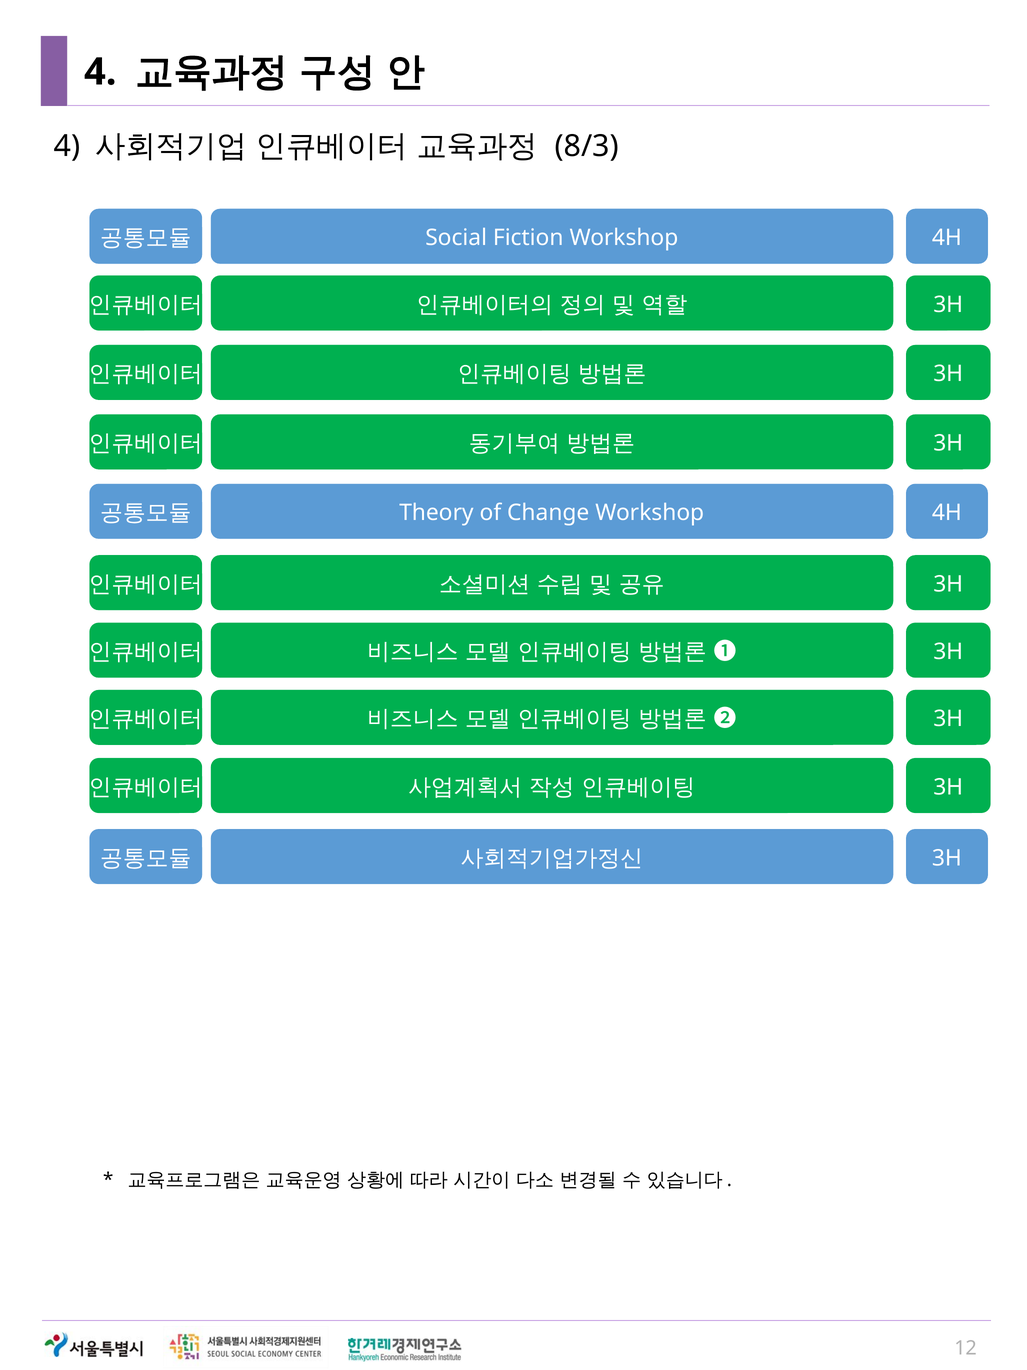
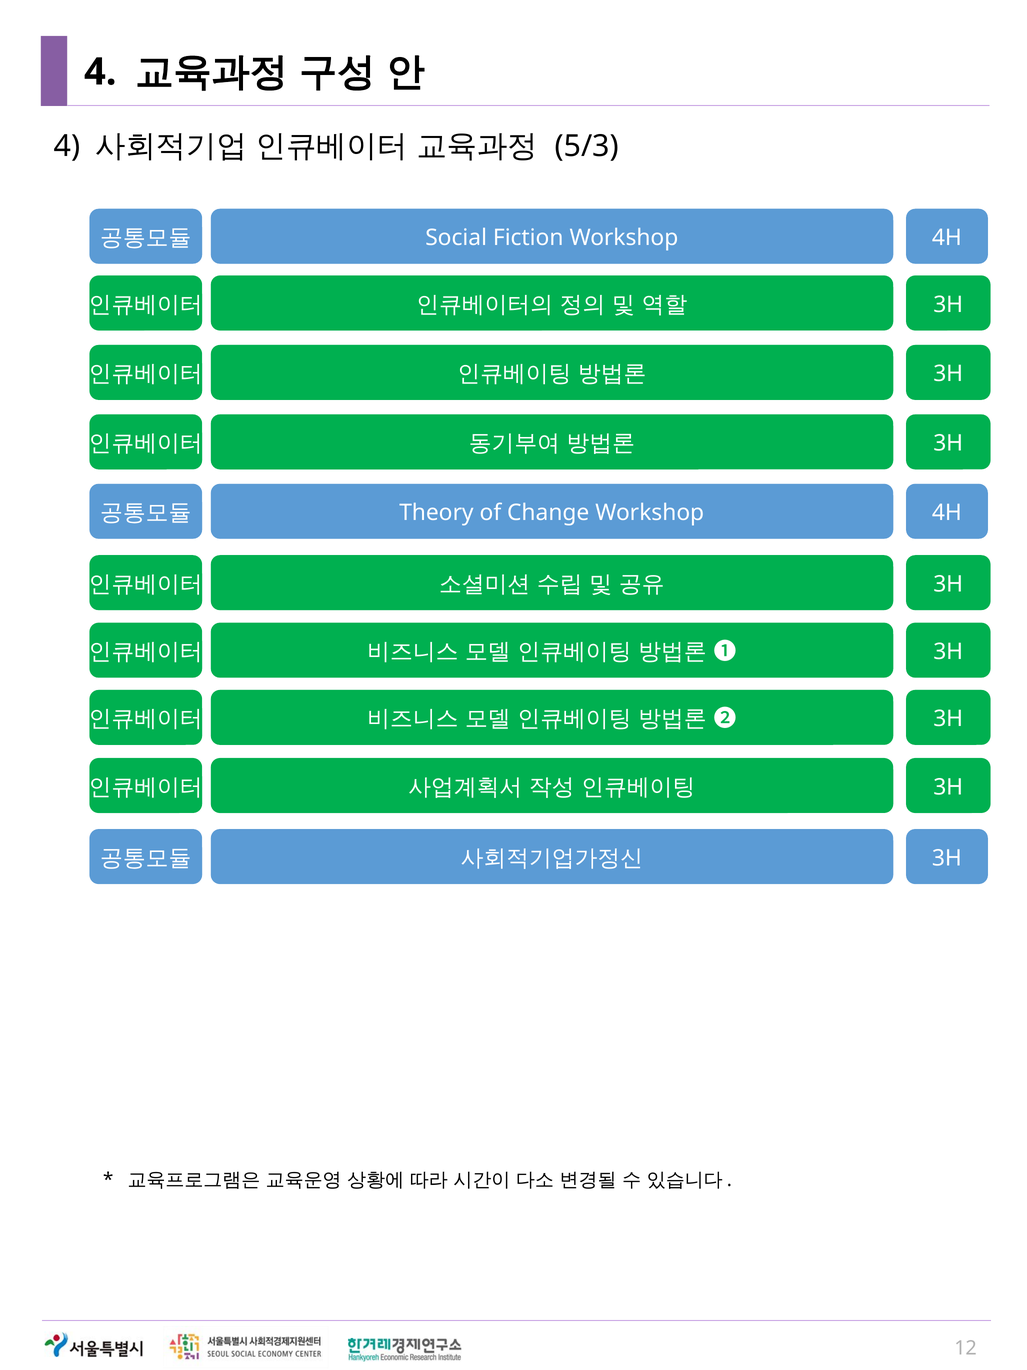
8/3: 8/3 -> 5/3
